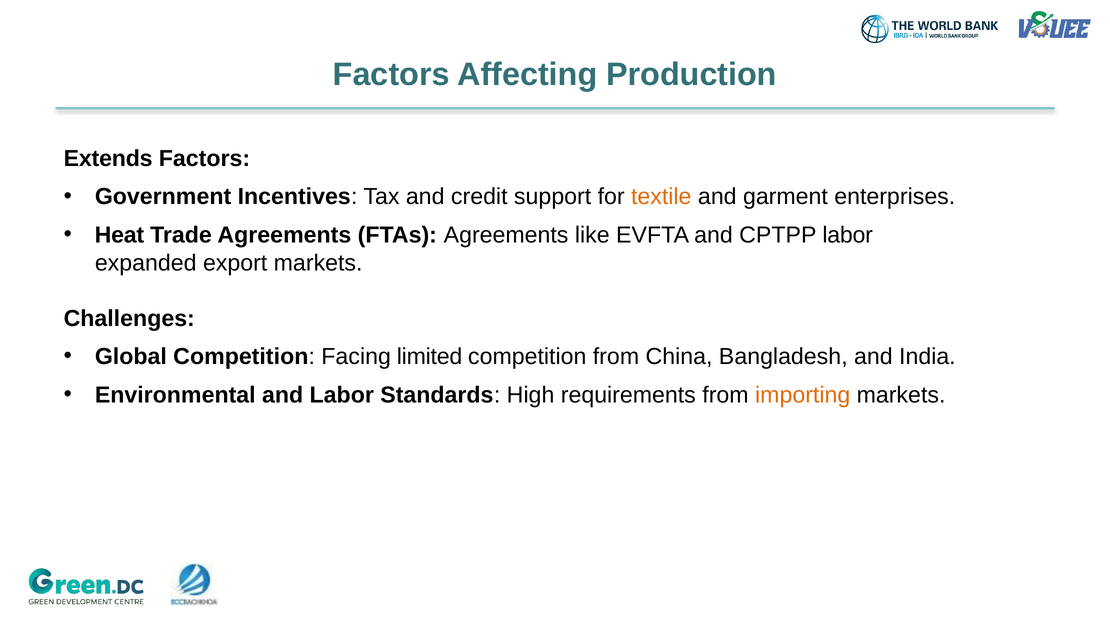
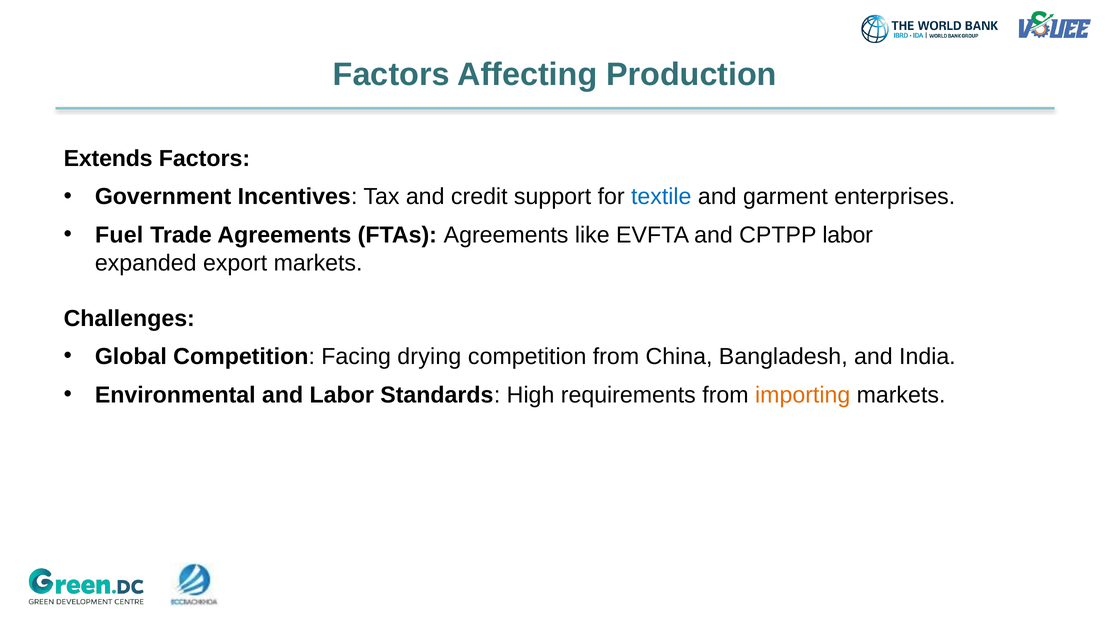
textile colour: orange -> blue
Heat: Heat -> Fuel
limited: limited -> drying
